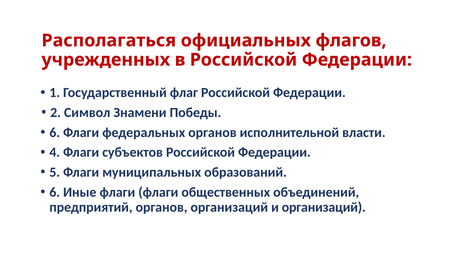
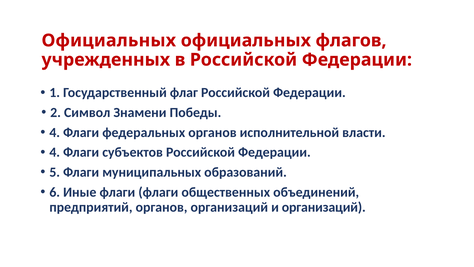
Располагаться at (109, 40): Располагаться -> Официальных
6 at (55, 132): 6 -> 4
